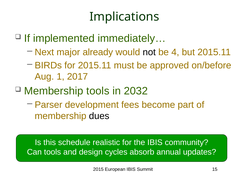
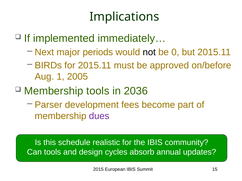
already: already -> periods
4: 4 -> 0
2017: 2017 -> 2005
2032: 2032 -> 2036
dues colour: black -> purple
